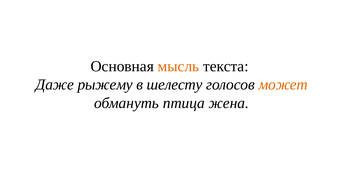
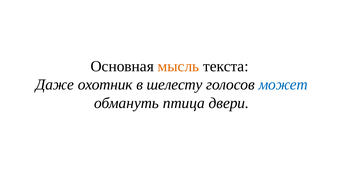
рыжему: рыжему -> охотник
может colour: orange -> blue
жена: жена -> двери
